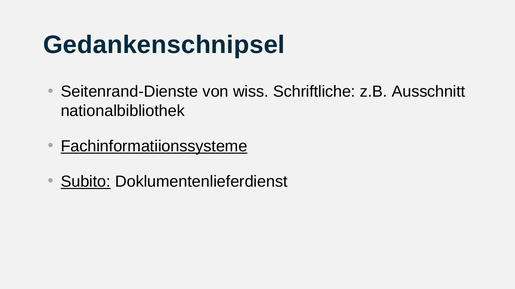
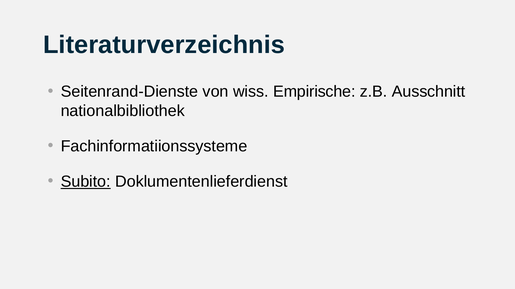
Gedankenschnipsel: Gedankenschnipsel -> Literaturverzeichnis
Schriftliche: Schriftliche -> Empirische
Fachinformatiionssysteme underline: present -> none
